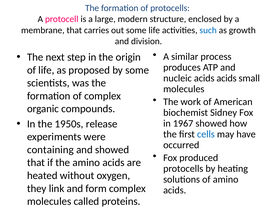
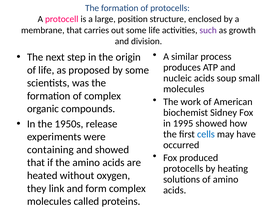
modern: modern -> position
such colour: blue -> purple
acids acids: acids -> soup
1967: 1967 -> 1995
